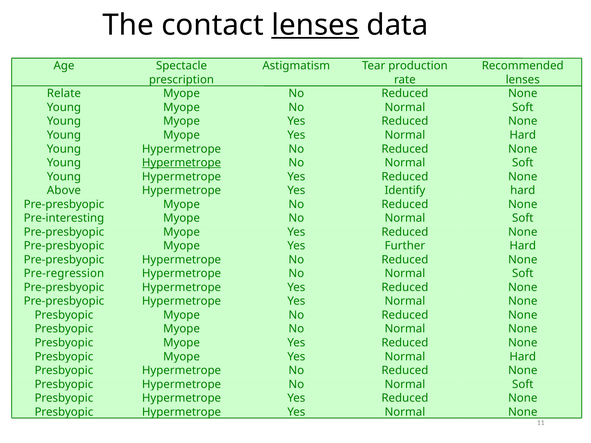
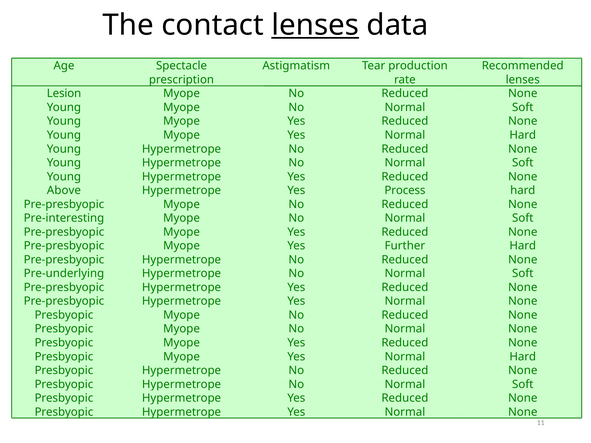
Relate: Relate -> Lesion
Hypermetrope at (181, 163) underline: present -> none
Identify: Identify -> Process
Pre-regression: Pre-regression -> Pre-underlying
